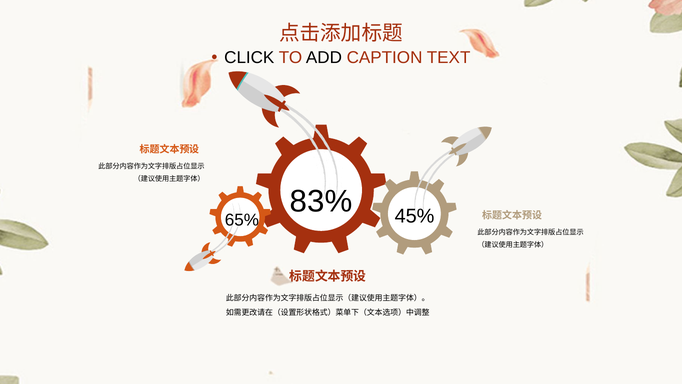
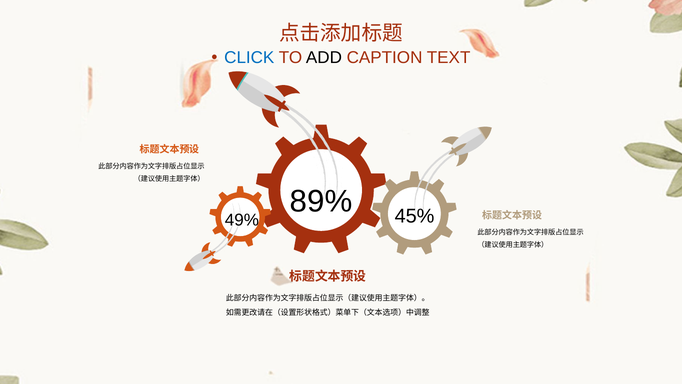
CLICK colour: black -> blue
83%: 83% -> 89%
65%: 65% -> 49%
